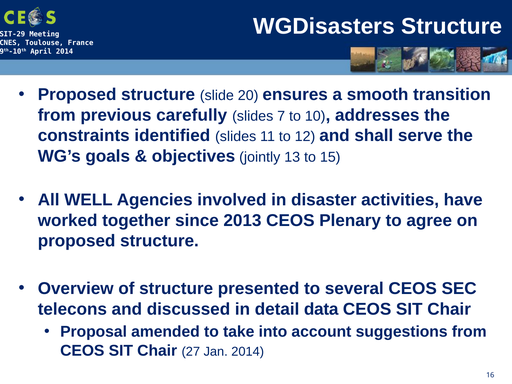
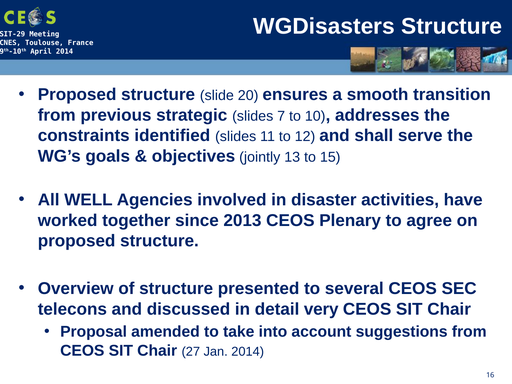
carefully: carefully -> strategic
data: data -> very
